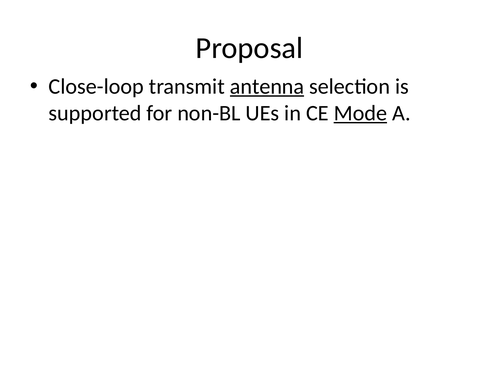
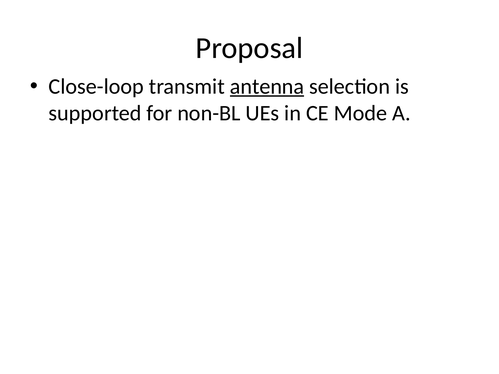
Mode underline: present -> none
